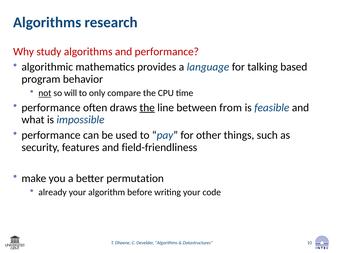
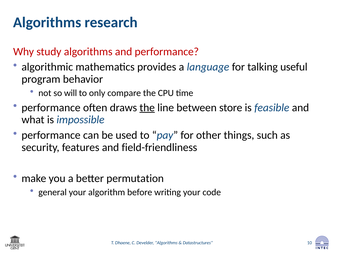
based: based -> useful
not underline: present -> none
from: from -> store
already: already -> general
